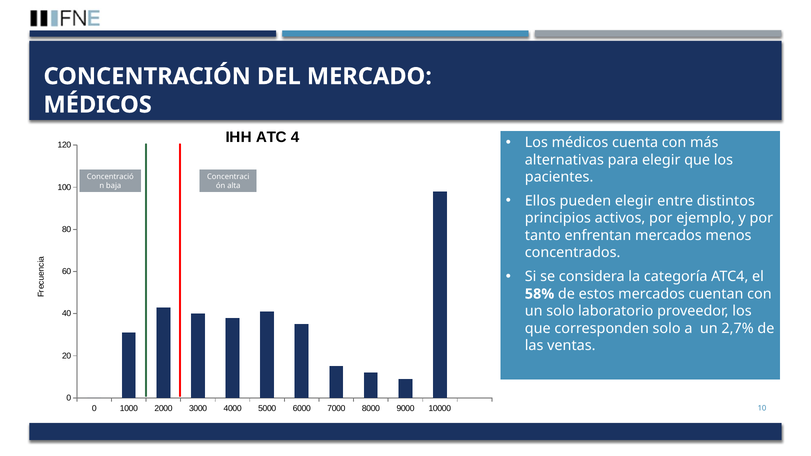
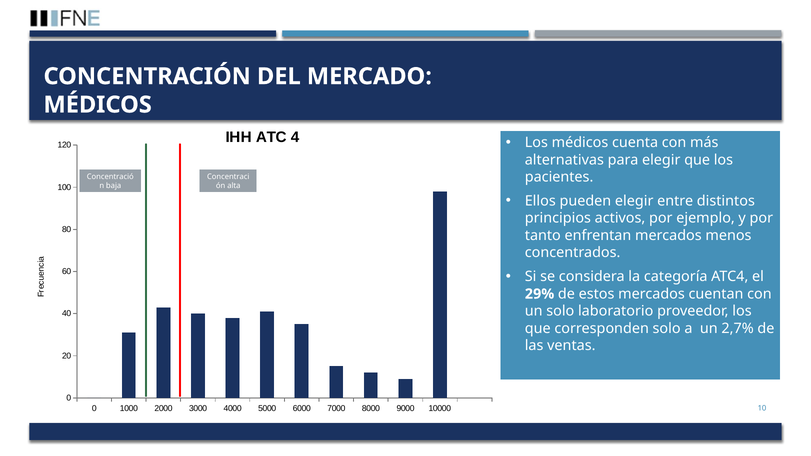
58%: 58% -> 29%
